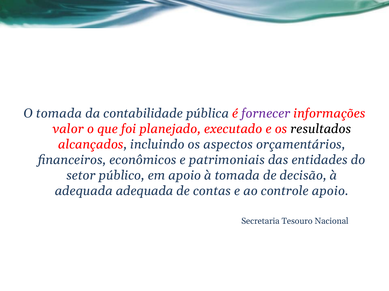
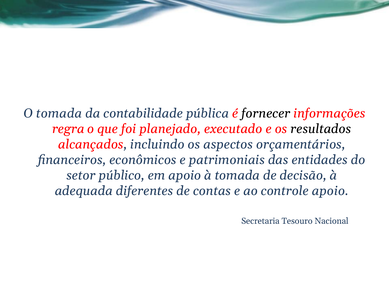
fornecer colour: purple -> black
valor: valor -> regra
adequada adequada: adequada -> diferentes
